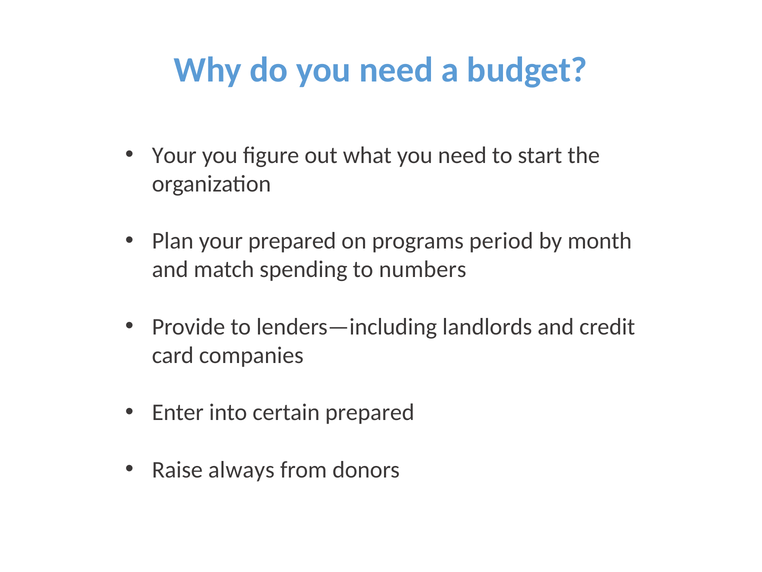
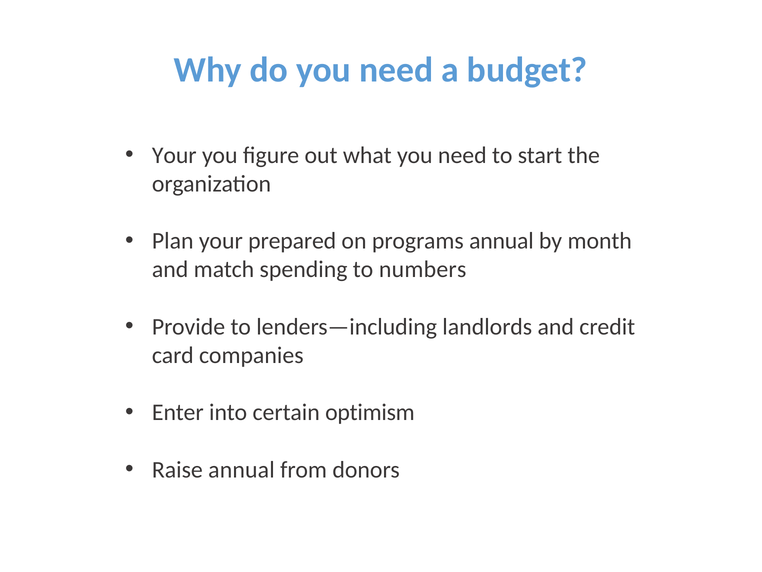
programs period: period -> annual
certain prepared: prepared -> optimism
Raise always: always -> annual
